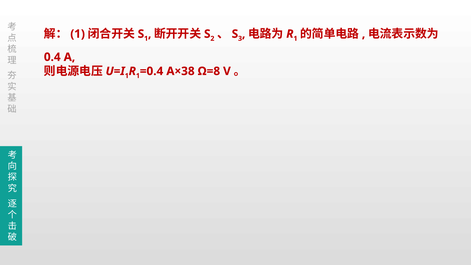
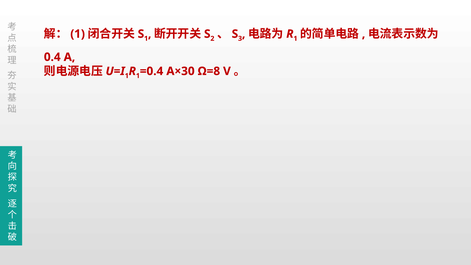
A×38: A×38 -> A×30
